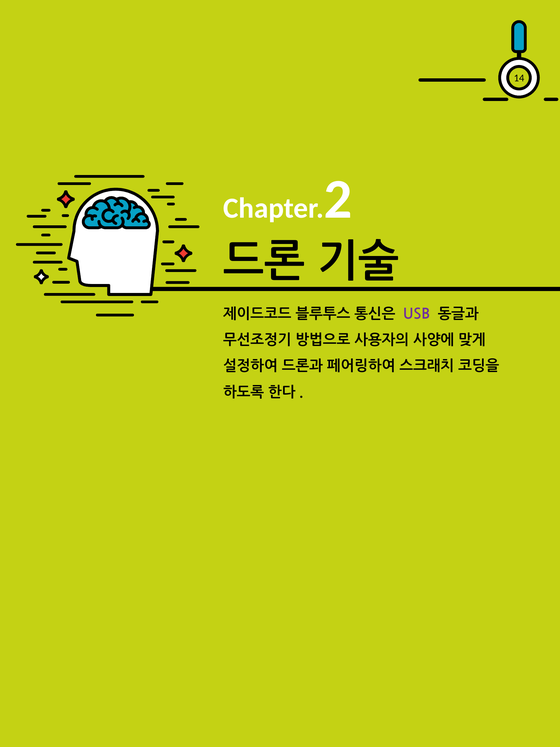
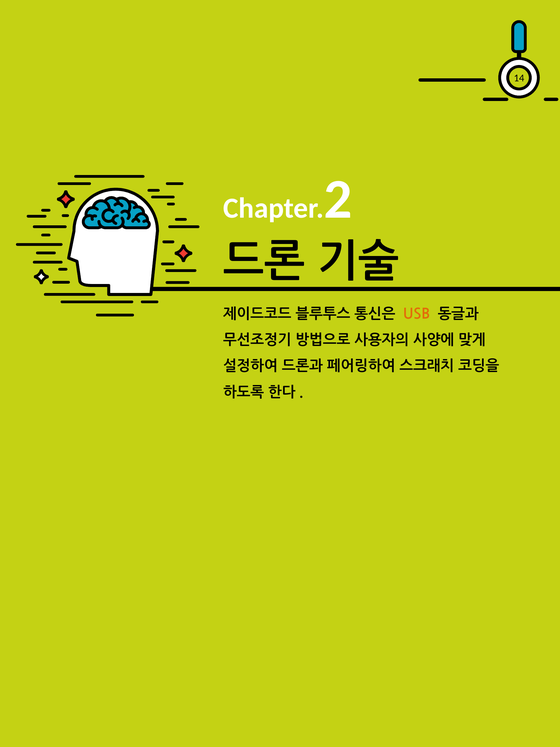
USB colour: purple -> orange
